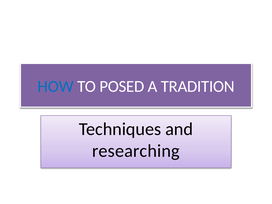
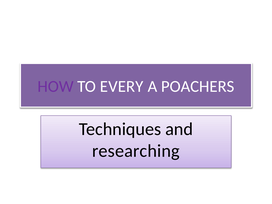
HOW colour: blue -> purple
POSED: POSED -> EVERY
TRADITION: TRADITION -> POACHERS
